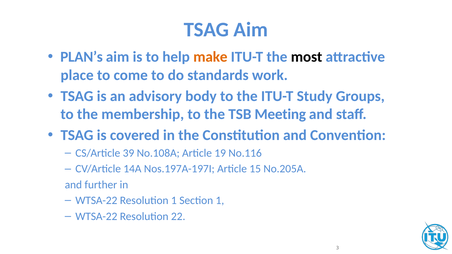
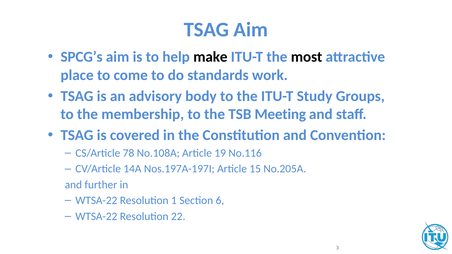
PLAN’s: PLAN’s -> SPCG’s
make colour: orange -> black
39: 39 -> 78
Section 1: 1 -> 6
